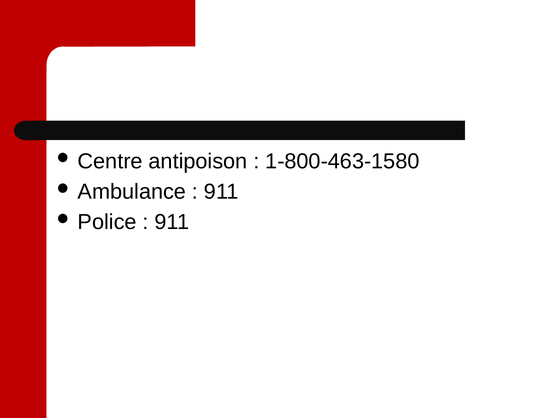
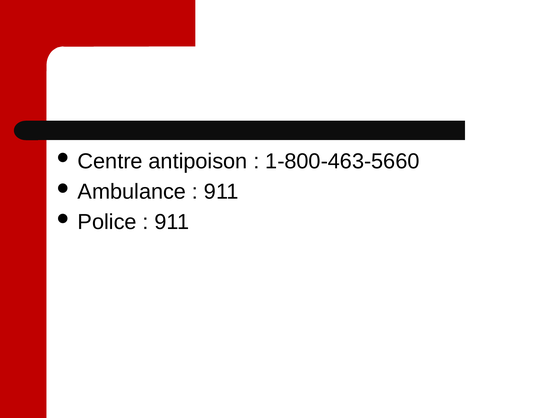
1-800-463-1580: 1-800-463-1580 -> 1-800-463-5660
